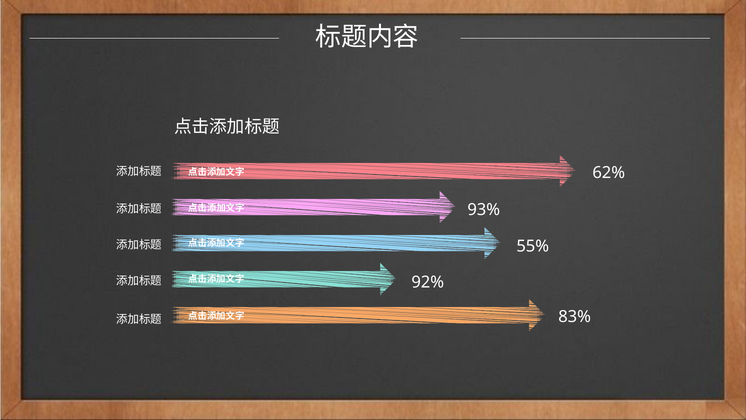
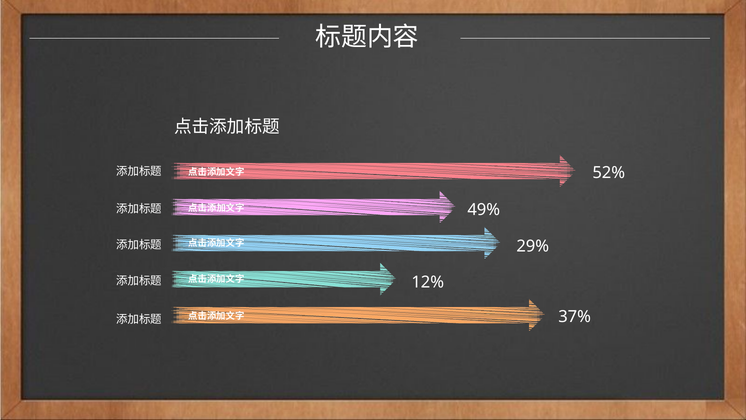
62%: 62% -> 52%
93%: 93% -> 49%
55%: 55% -> 29%
92%: 92% -> 12%
83%: 83% -> 37%
